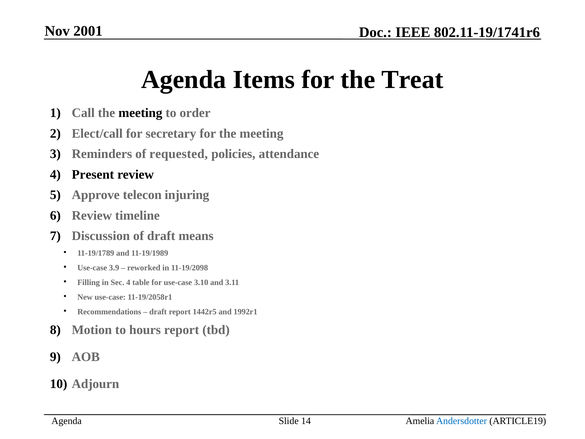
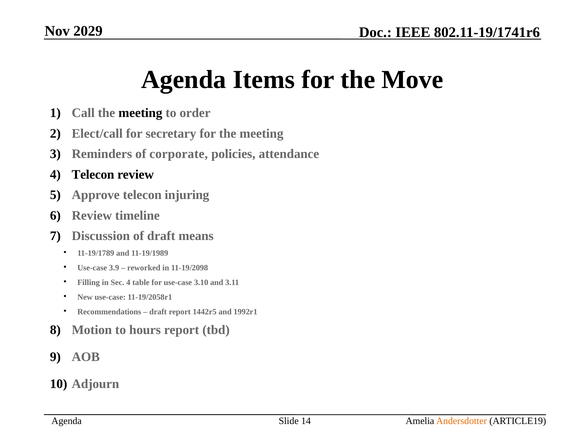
2001: 2001 -> 2029
Treat: Treat -> Move
requested: requested -> corporate
4 Present: Present -> Telecon
Andersdotter colour: blue -> orange
